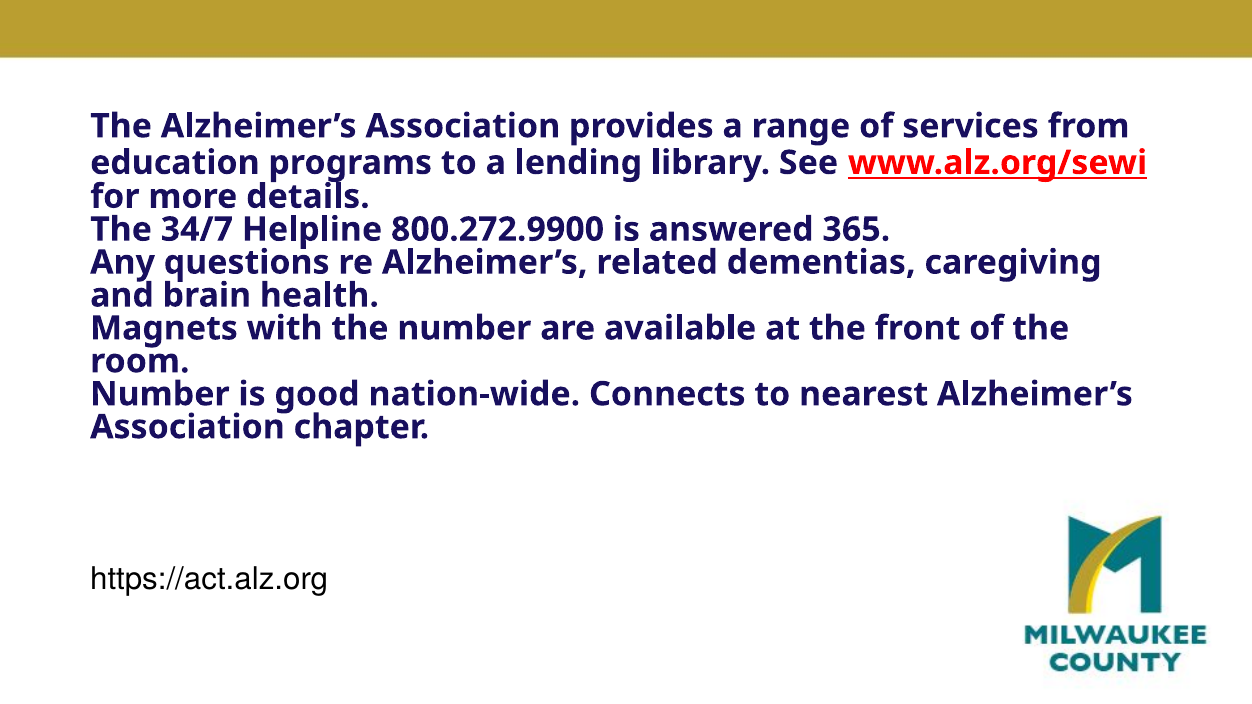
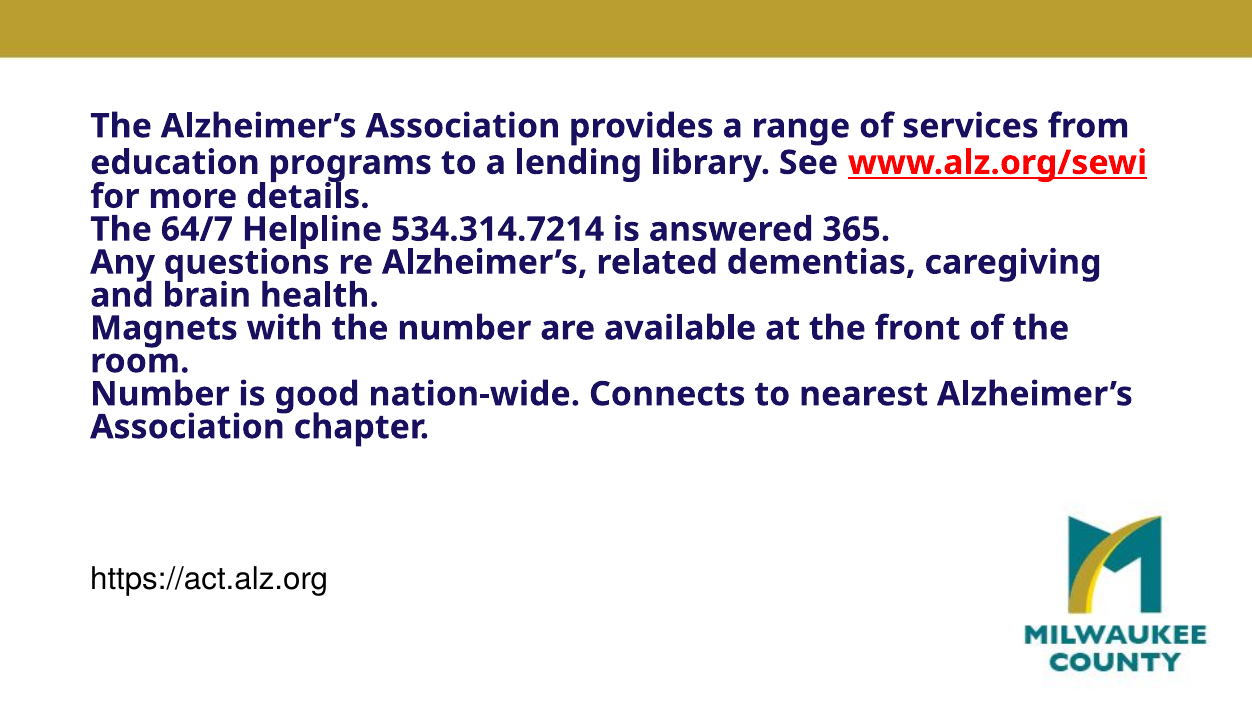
34/7: 34/7 -> 64/7
800.272.9900: 800.272.9900 -> 534.314.7214
